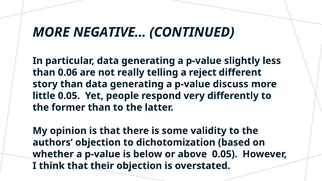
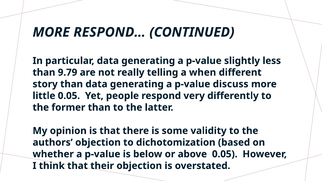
NEGATIVE…: NEGATIVE… -> RESPOND…
0.06: 0.06 -> 9.79
reject: reject -> when
